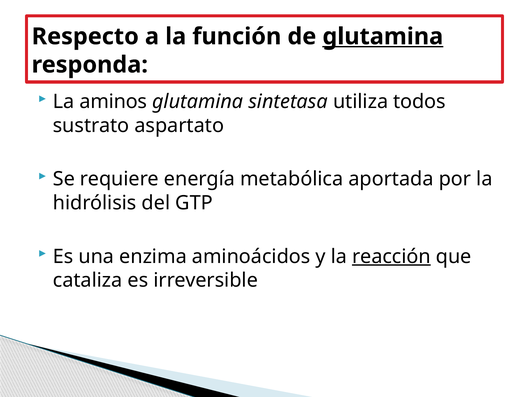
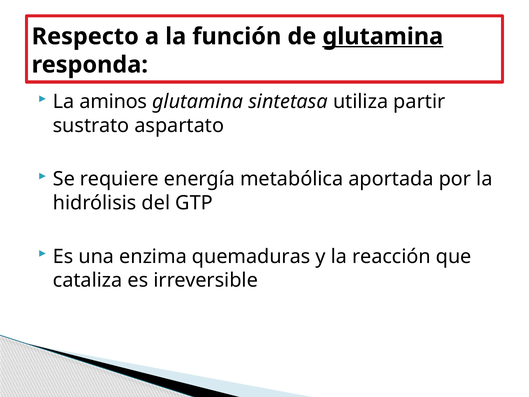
todos: todos -> partir
aminoácidos: aminoácidos -> quemaduras
reacción underline: present -> none
